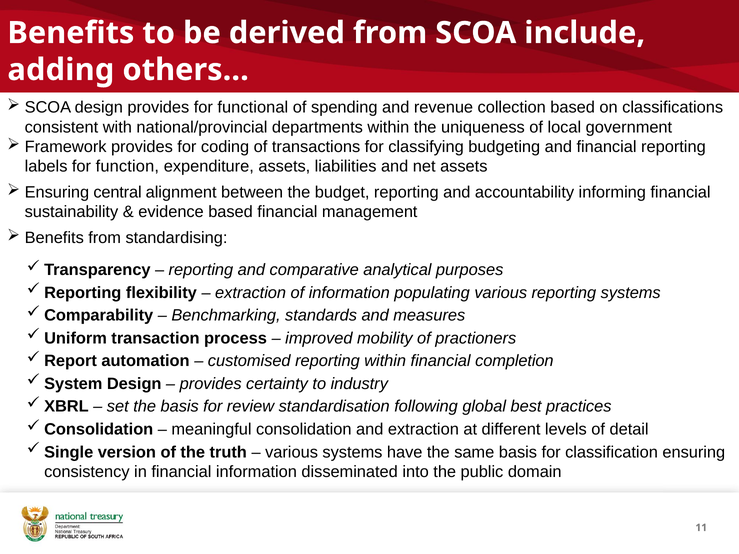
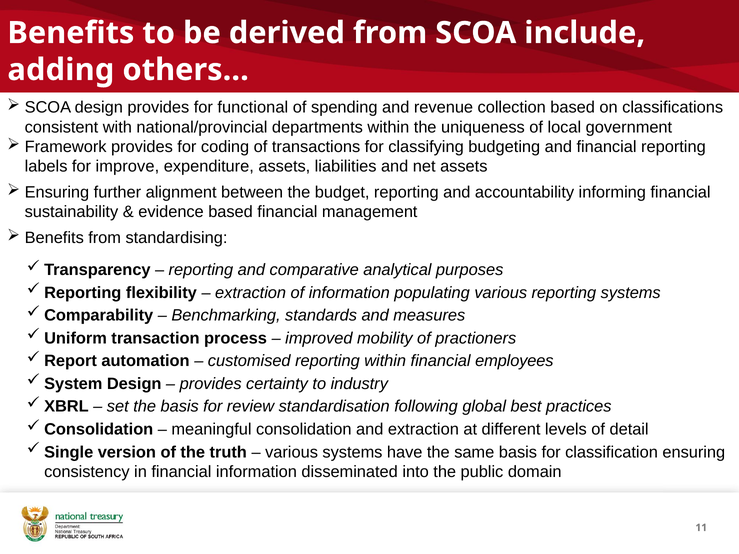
function: function -> improve
central: central -> further
completion: completion -> employees
